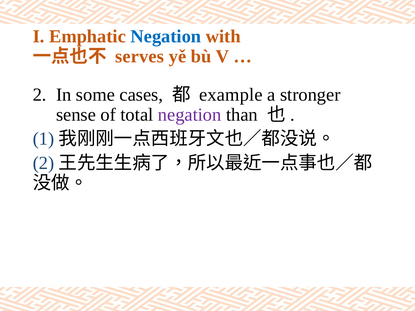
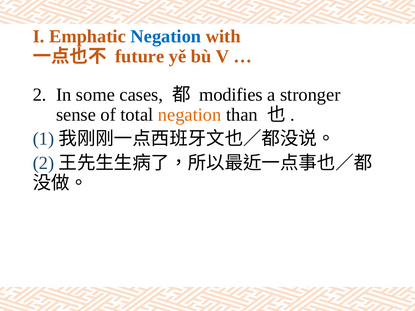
serves: serves -> future
example: example -> modifies
negation at (190, 115) colour: purple -> orange
